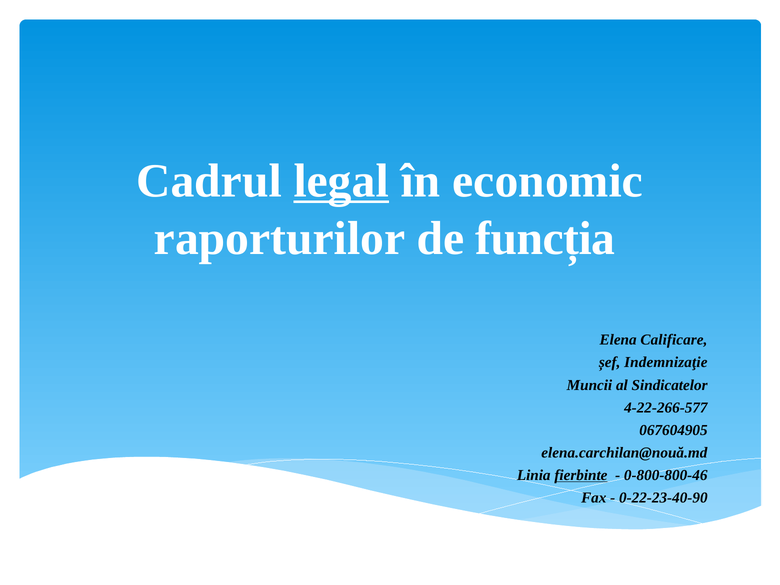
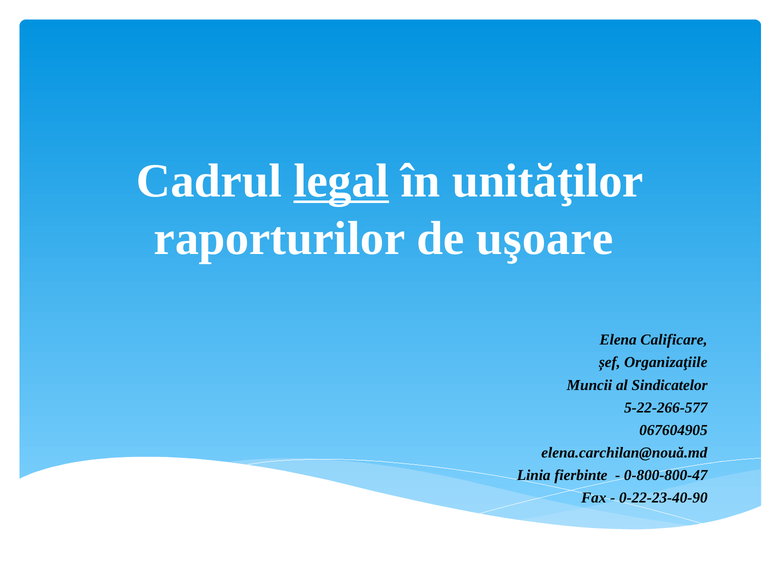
economic: economic -> unităţilor
funcția: funcția -> uşoare
Indemnizaţie: Indemnizaţie -> Organizaţiile
4-22-266-577: 4-22-266-577 -> 5-22-266-577
fierbinte underline: present -> none
0-800-800-46: 0-800-800-46 -> 0-800-800-47
